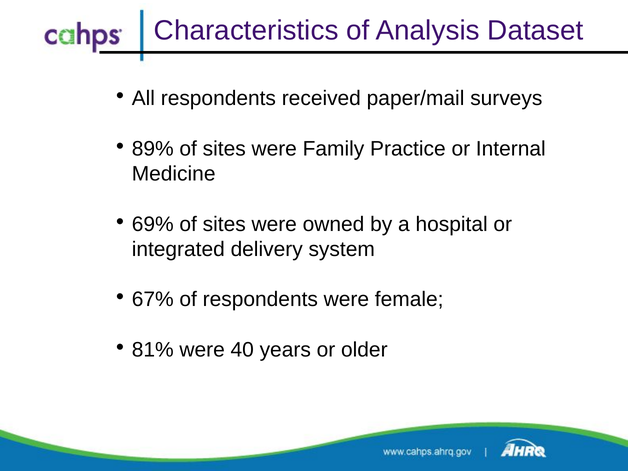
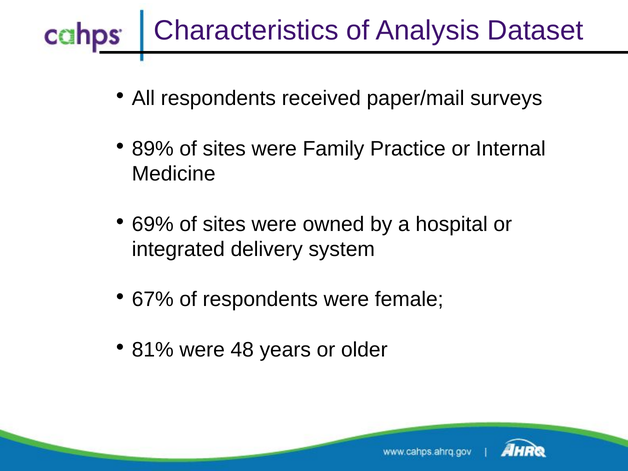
40: 40 -> 48
